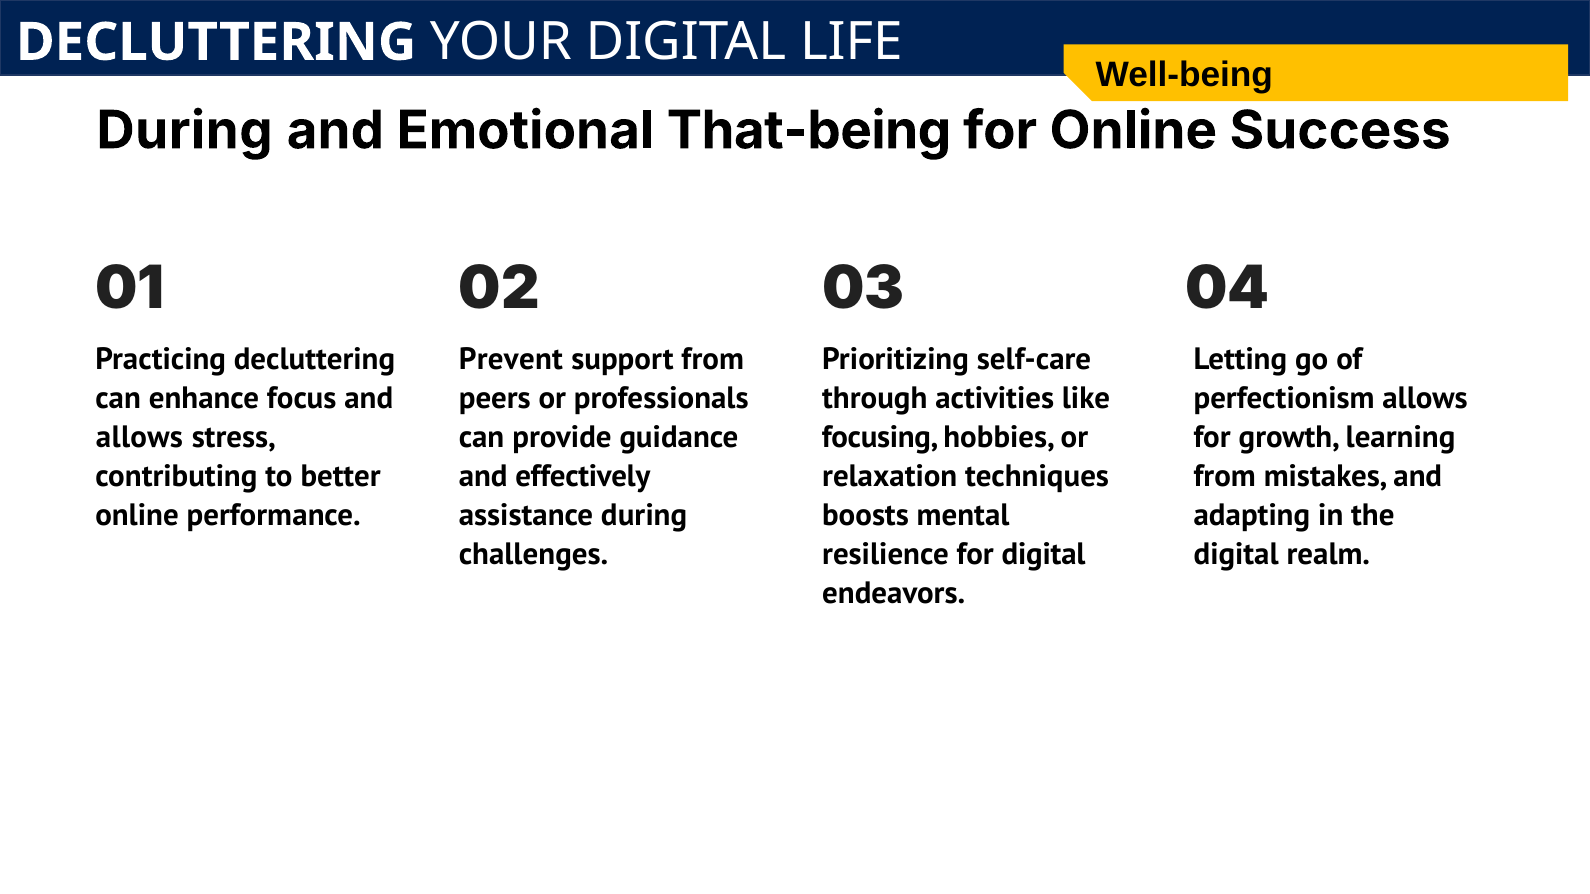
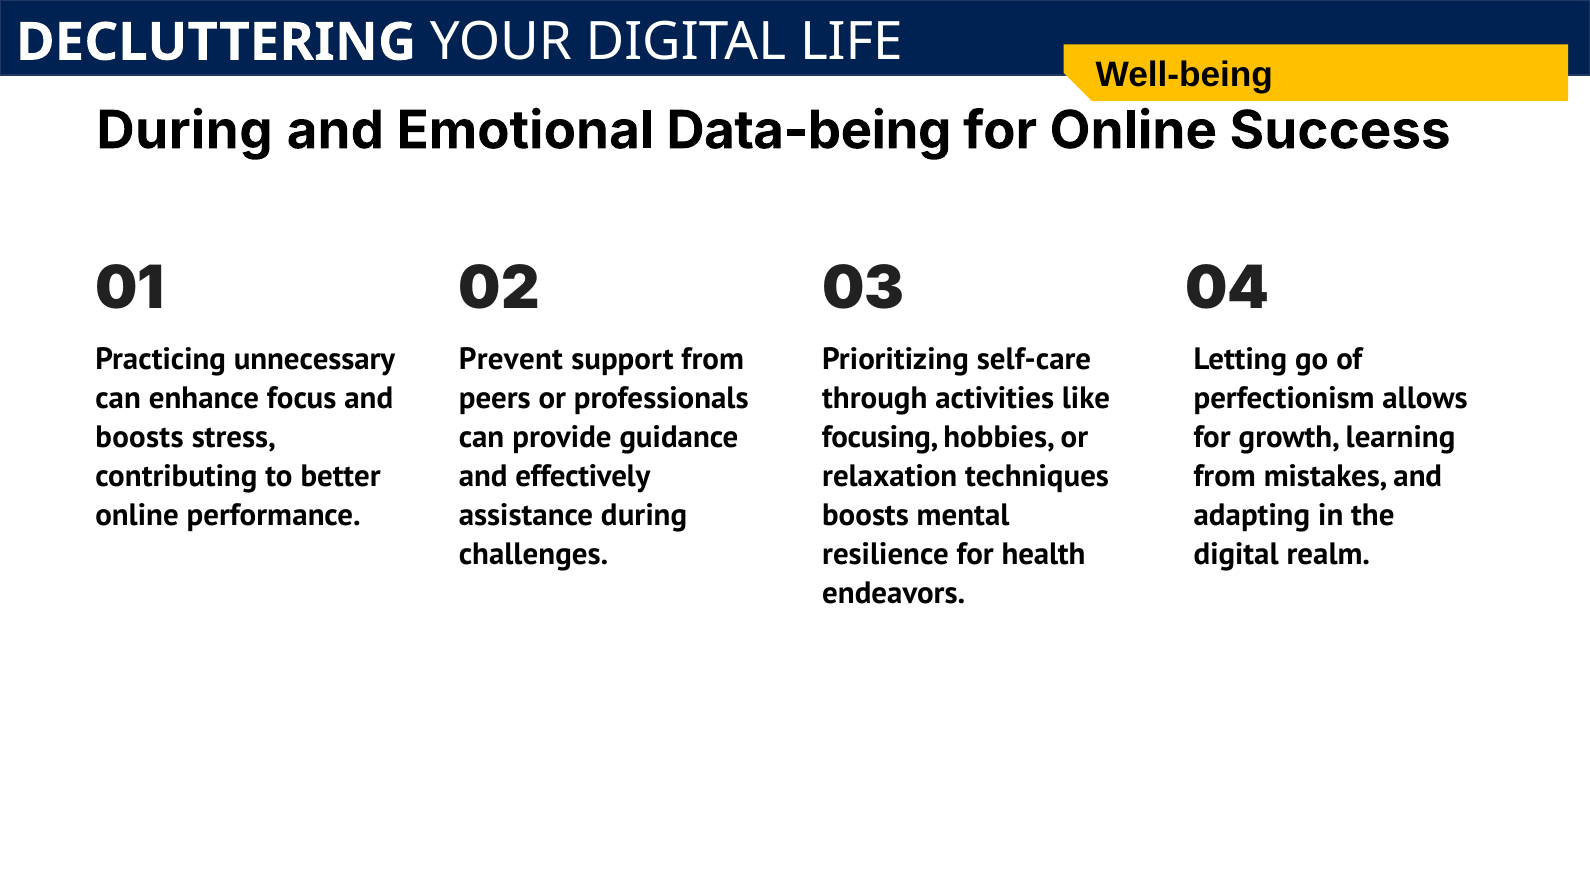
That-being: That-being -> Data-being
Practicing decluttering: decluttering -> unnecessary
allows at (139, 437): allows -> boosts
for digital: digital -> health
